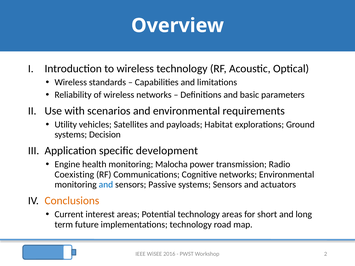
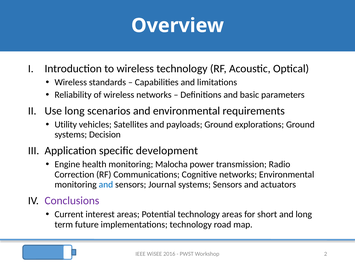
Use with: with -> long
payloads Habitat: Habitat -> Ground
Coexisting: Coexisting -> Correction
Passive: Passive -> Journal
Conclusions colour: orange -> purple
